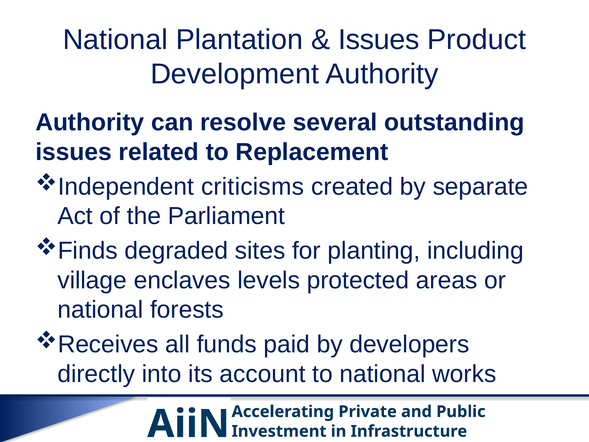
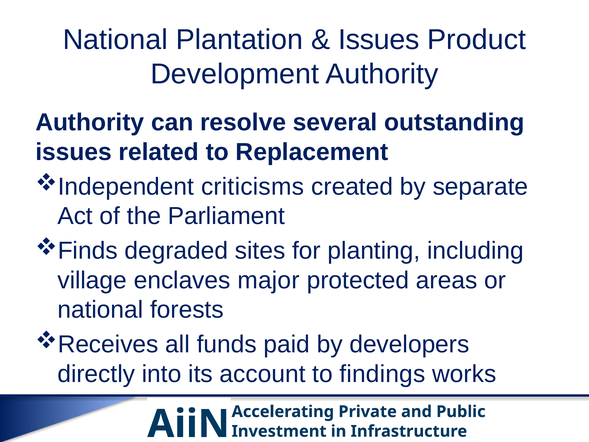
levels: levels -> major
to national: national -> findings
